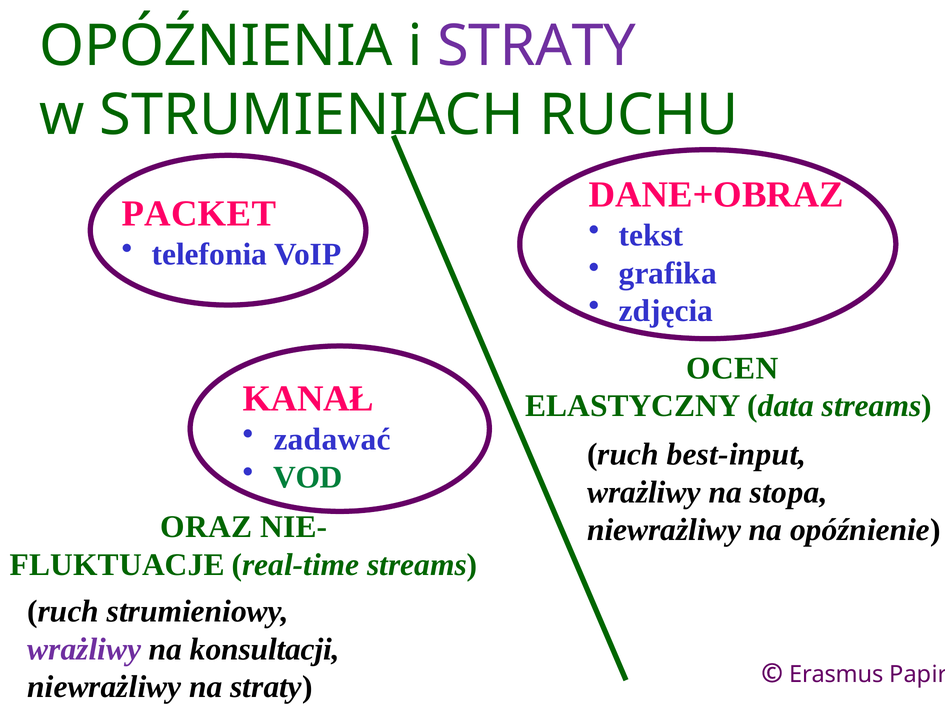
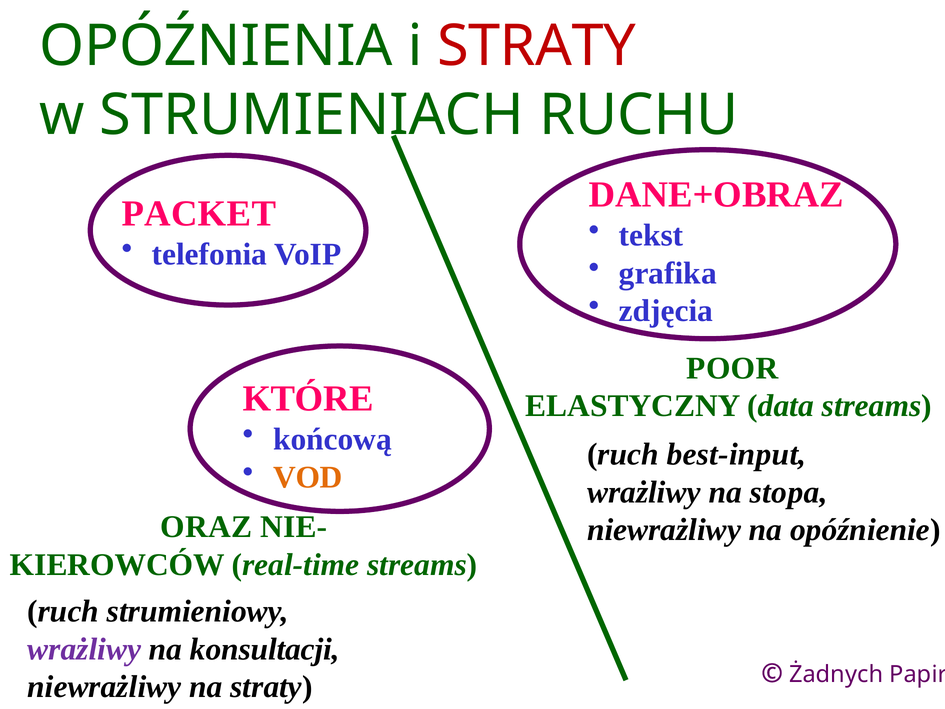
STRATY at (537, 46) colour: purple -> red
OCEN: OCEN -> POOR
KANAŁ: KANAŁ -> KTÓRE
zadawać: zadawać -> końcową
VOD colour: green -> orange
FLUKTUACJE: FLUKTUACJE -> KIEROWCÓW
Erasmus: Erasmus -> Żadnych
